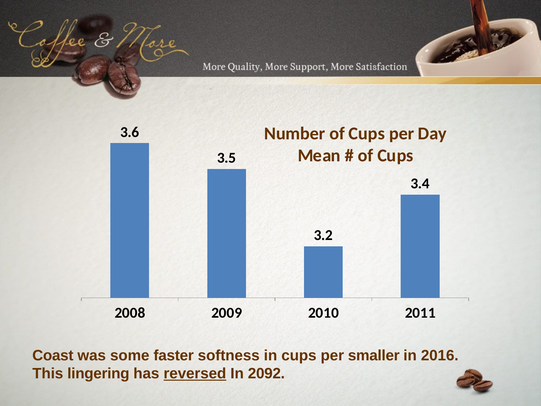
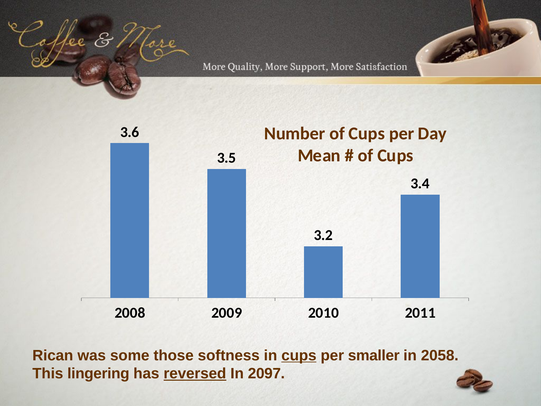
Coast: Coast -> Rican
faster: faster -> those
cups at (299, 355) underline: none -> present
2016: 2016 -> 2058
2092: 2092 -> 2097
